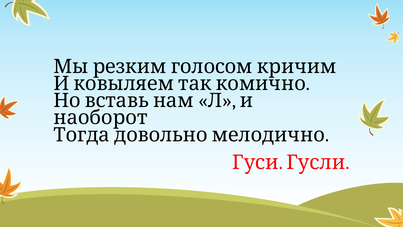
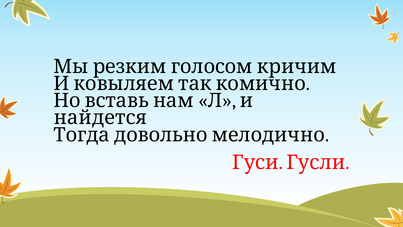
наоборот: наоборот -> найдется
